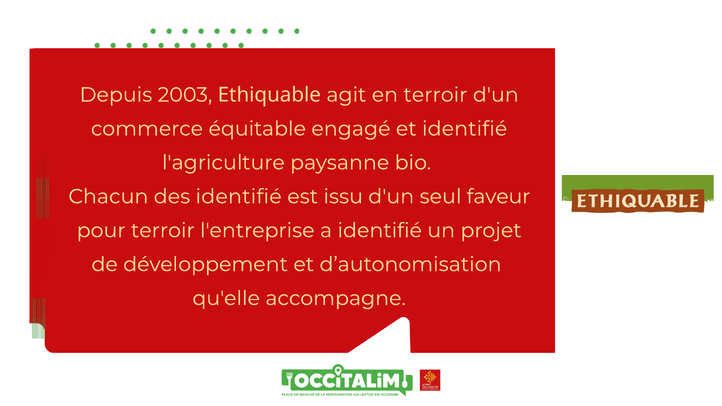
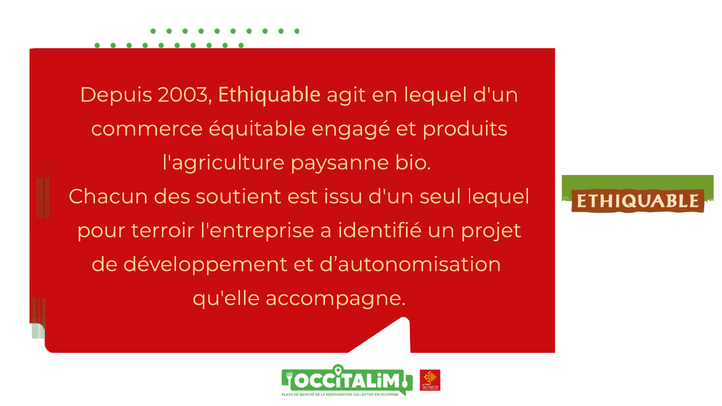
en terroir: terroir -> lequel
et identifié: identifié -> produits
des identifié: identifié -> soutient
seul faveur: faveur -> lequel
